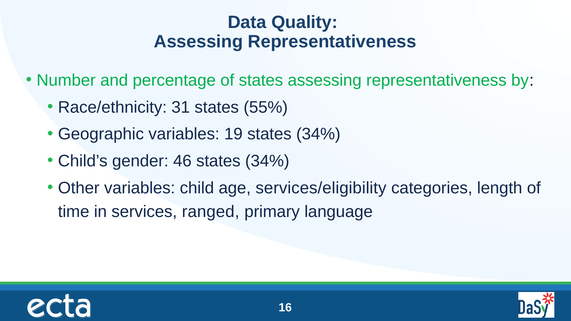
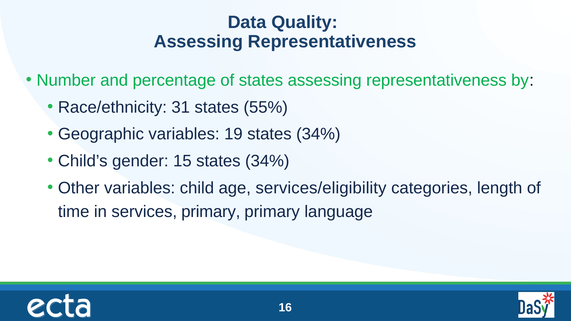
46: 46 -> 15
services ranged: ranged -> primary
